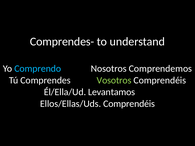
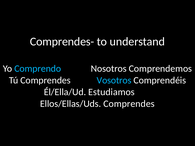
Vosotros colour: light green -> light blue
Levantamos: Levantamos -> Estudiamos
Ellos/Ellas/Uds Comprendéis: Comprendéis -> Comprendes
